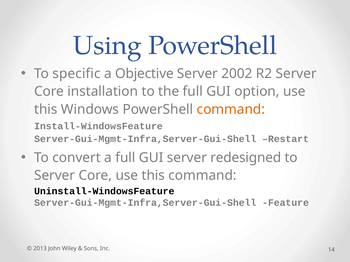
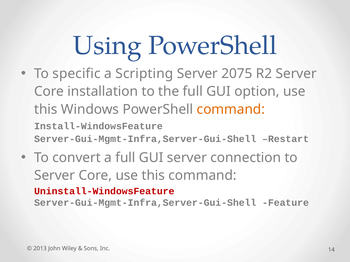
Objective: Objective -> Scripting
2002: 2002 -> 2075
redesigned: redesigned -> connection
Uninstall-WindowsFeature colour: black -> red
